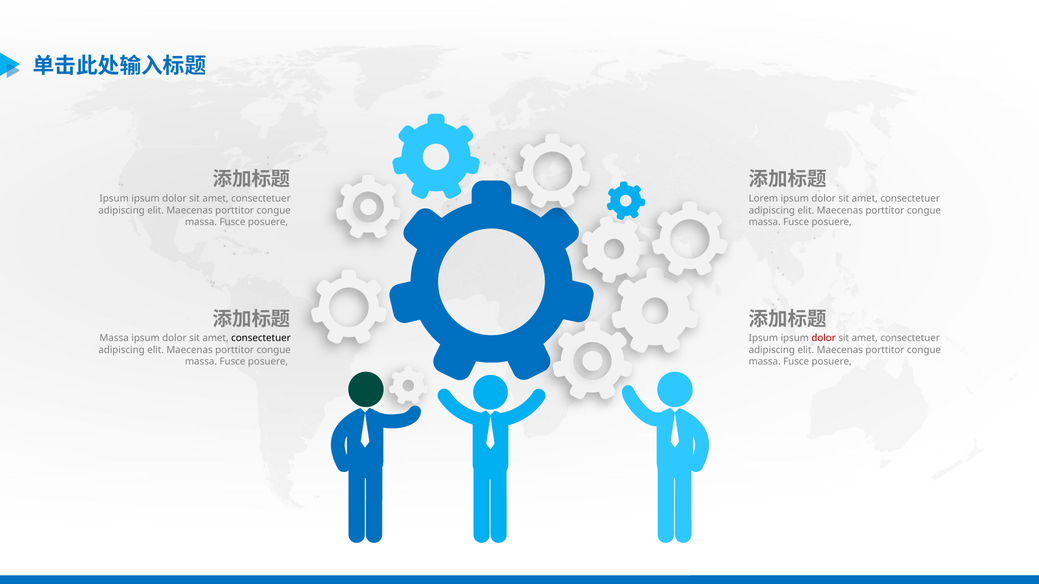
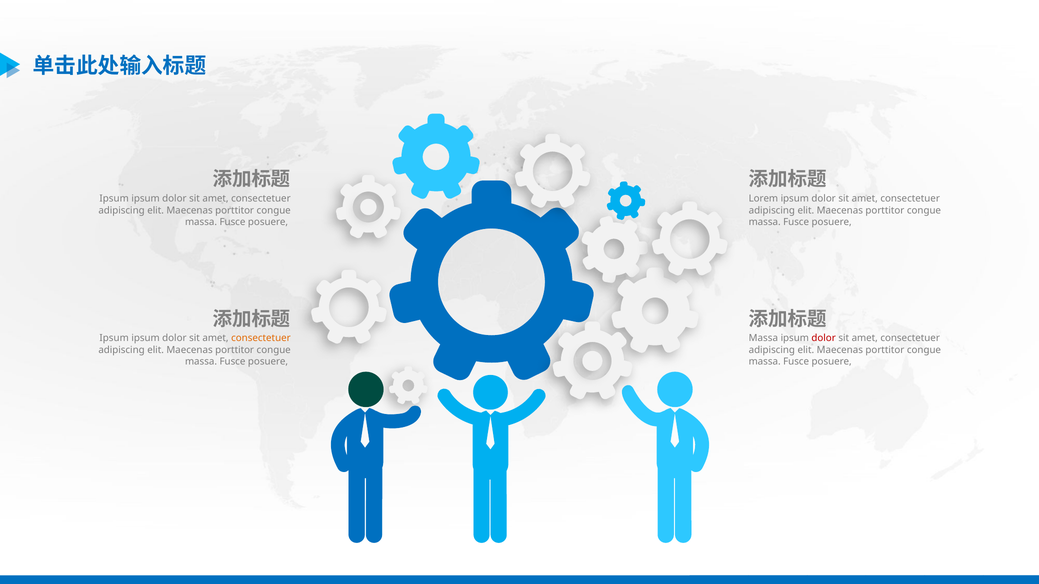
Massa at (114, 338): Massa -> Ipsum
consectetuer at (261, 338) colour: black -> orange
Ipsum at (763, 338): Ipsum -> Massa
